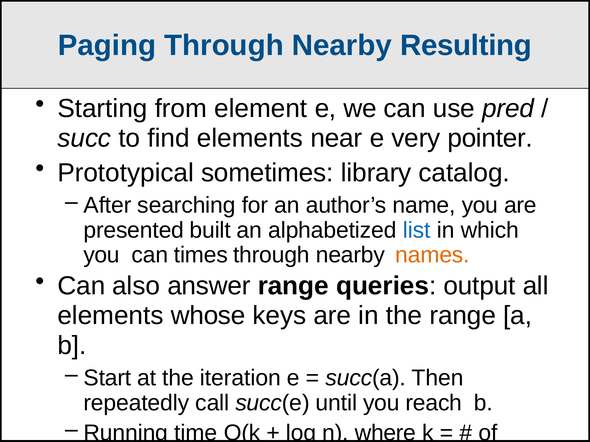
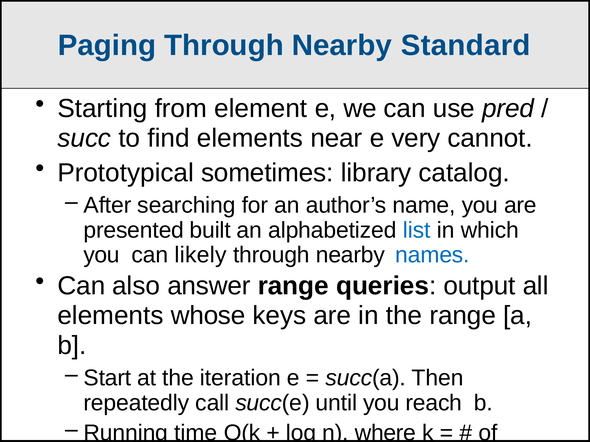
Resulting: Resulting -> Standard
pointer: pointer -> cannot
times: times -> likely
names colour: orange -> blue
